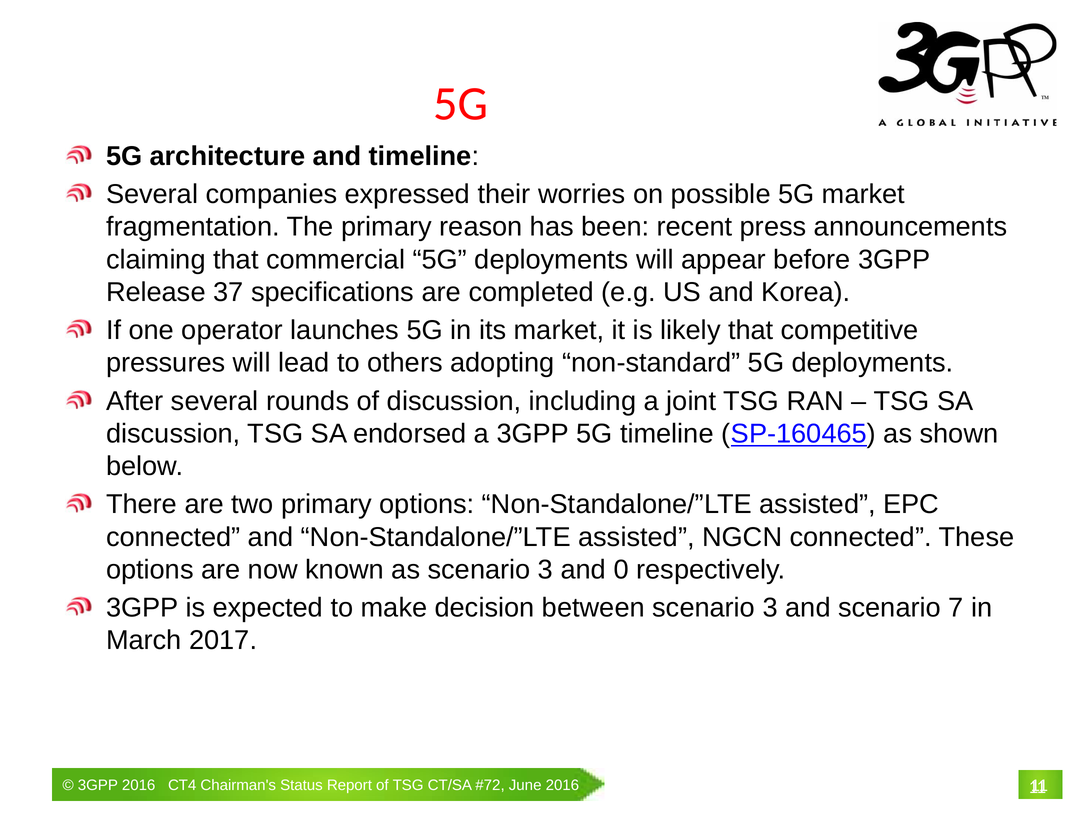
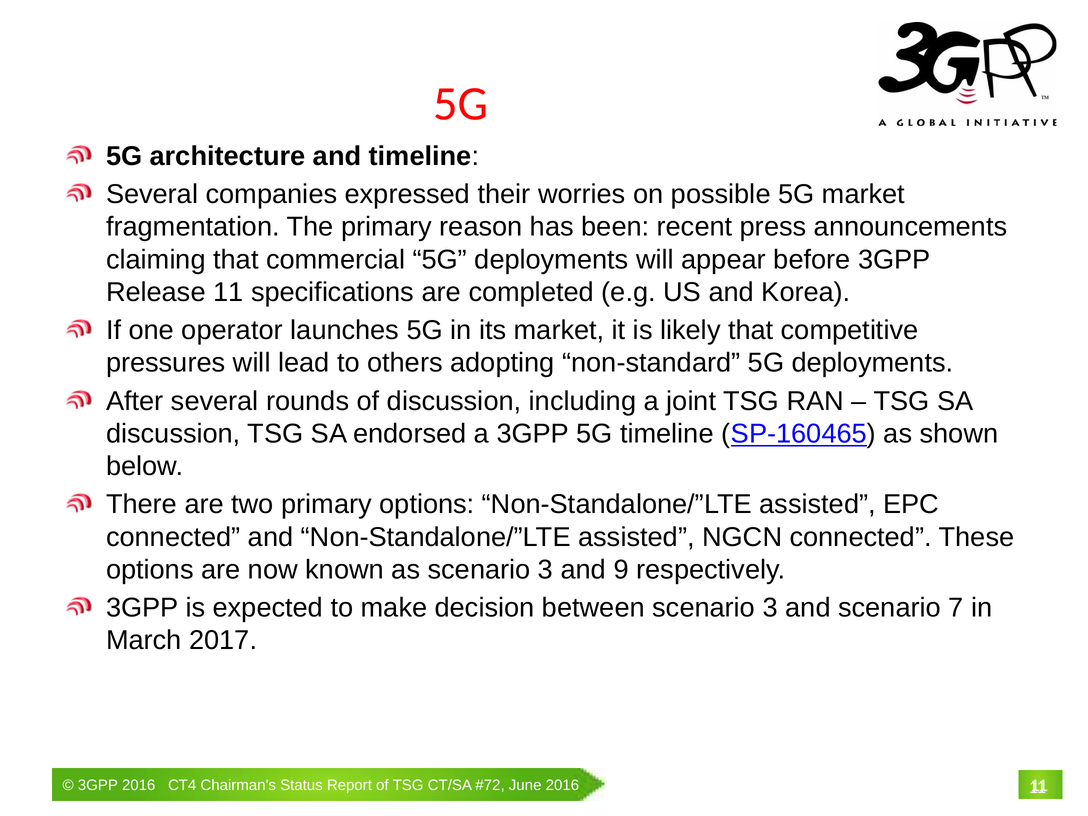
Release 37: 37 -> 11
0: 0 -> 9
